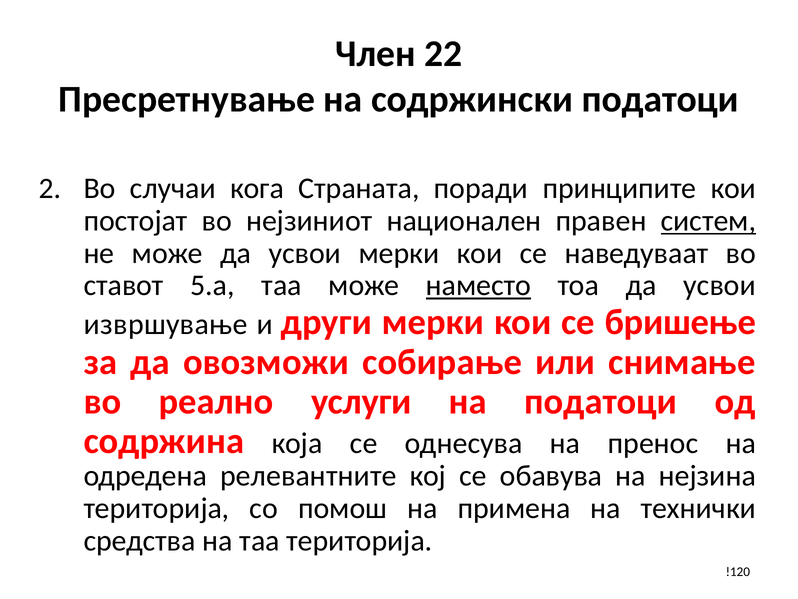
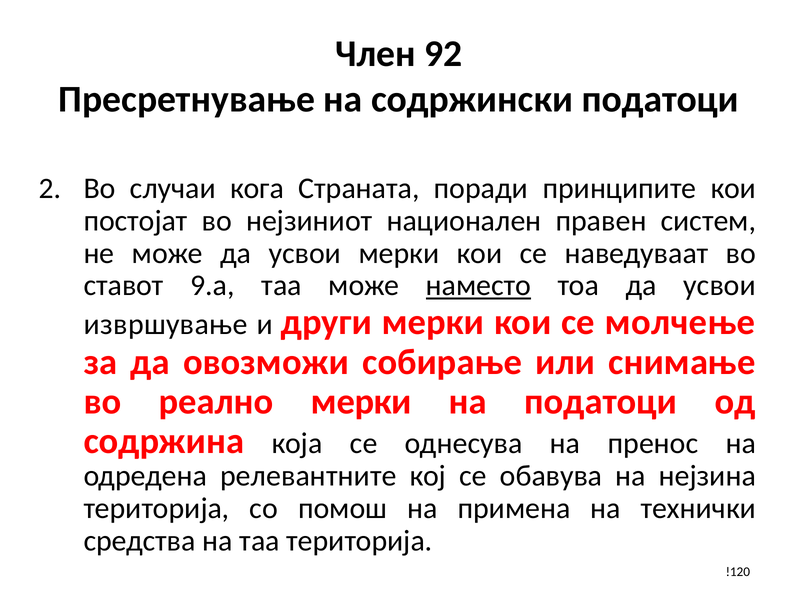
22: 22 -> 92
систем underline: present -> none
5.a: 5.a -> 9.a
бришење: бришење -> молчење
реално услуги: услуги -> мерки
